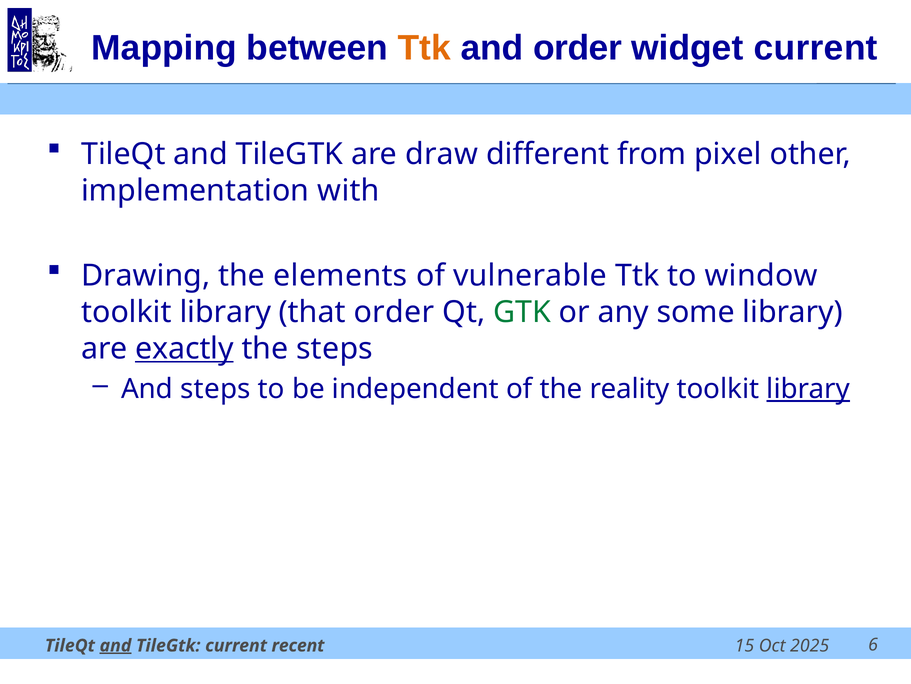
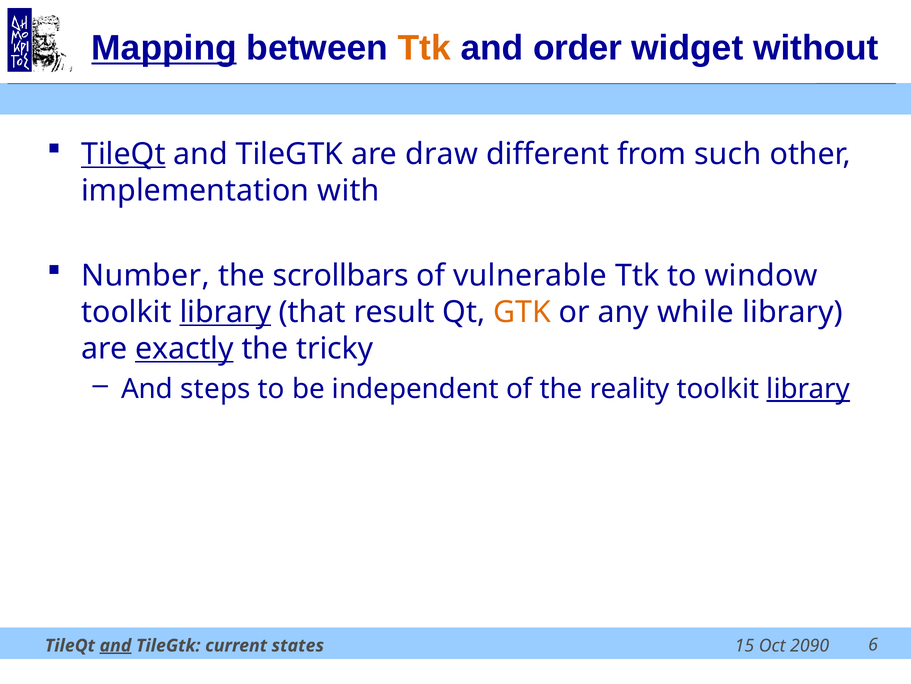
Mapping underline: none -> present
widget current: current -> without
TileQt at (123, 154) underline: none -> present
pixel: pixel -> such
Drawing: Drawing -> Number
elements: elements -> scrollbars
library at (225, 312) underline: none -> present
that order: order -> result
GTK colour: green -> orange
some: some -> while
the steps: steps -> tricky
2025: 2025 -> 2090
recent: recent -> states
